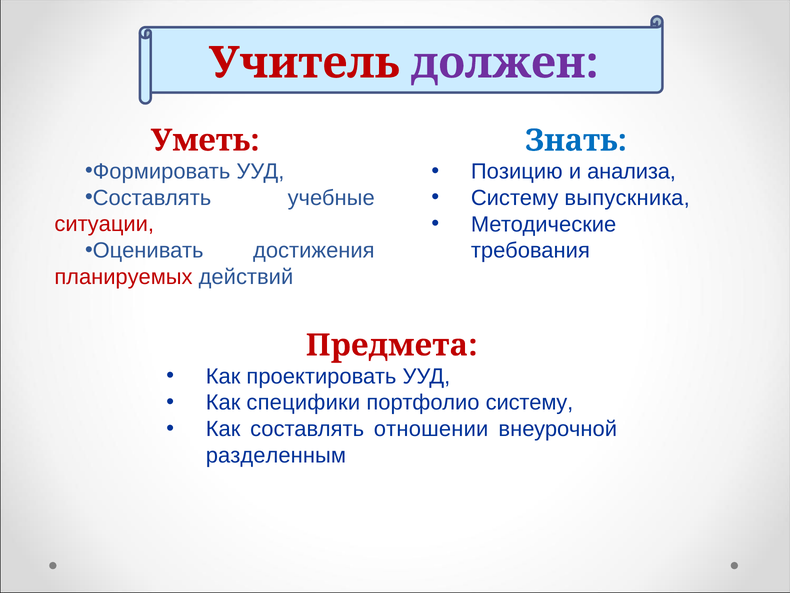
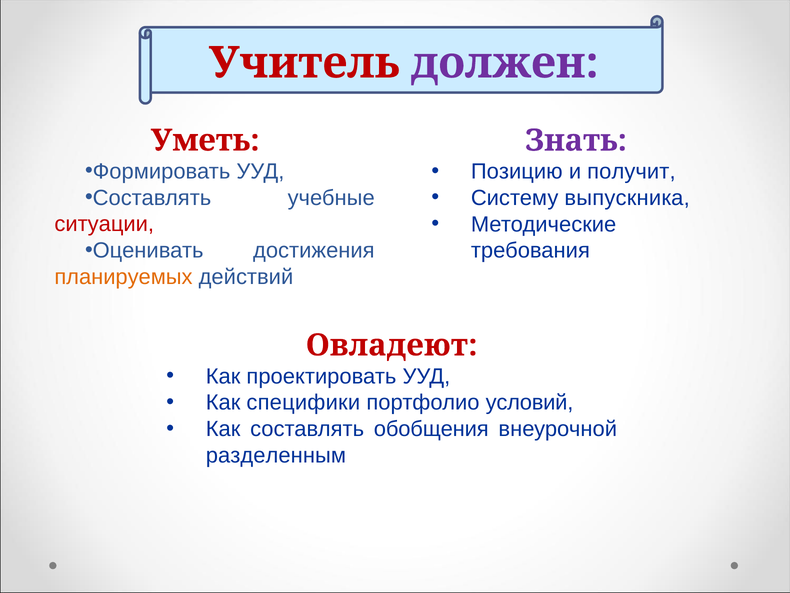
Знать colour: blue -> purple
анализа: анализа -> получит
планируемых colour: red -> orange
Предмета: Предмета -> Овладеют
портфолио систему: систему -> условий
отношении: отношении -> обобщения
